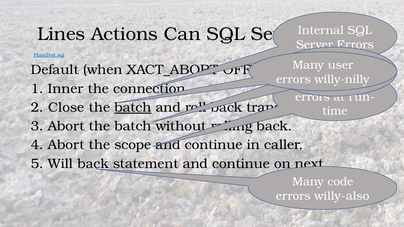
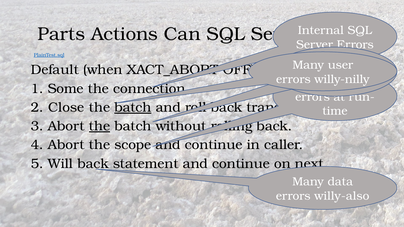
Lines: Lines -> Parts
Inner: Inner -> Some
the at (99, 126) underline: none -> present
code: code -> data
